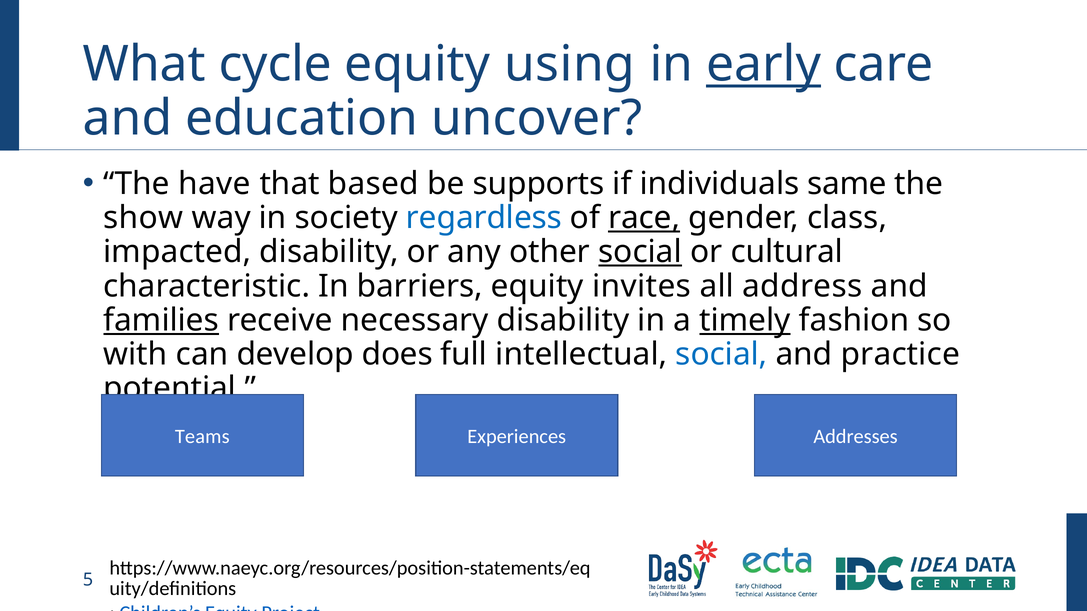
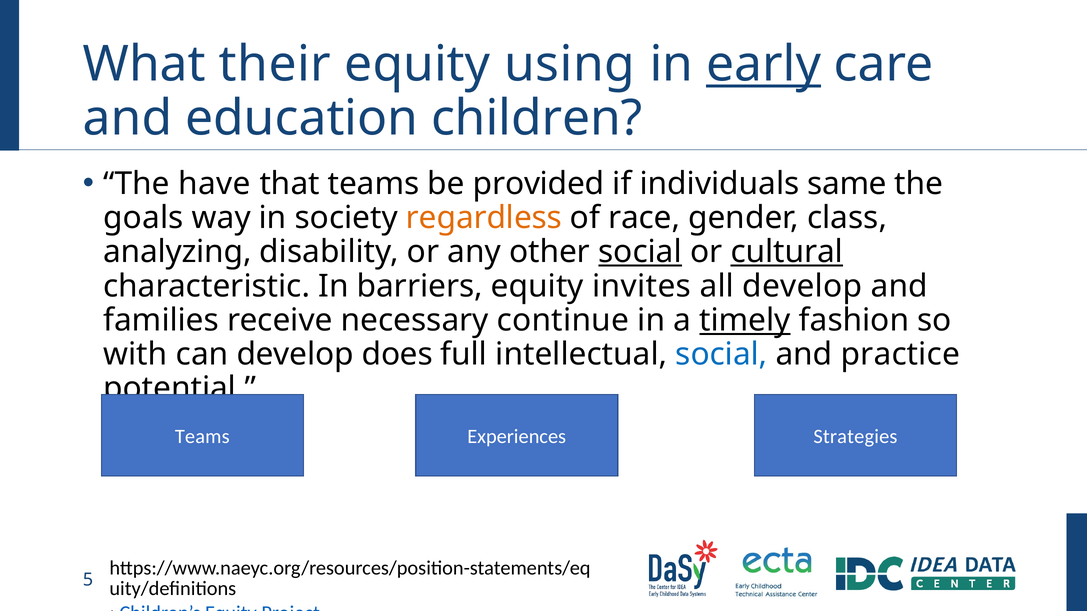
cycle: cycle -> their
uncover: uncover -> children
that based: based -> teams
supports: supports -> provided
show: show -> goals
regardless colour: blue -> orange
race underline: present -> none
impacted: impacted -> analyzing
cultural underline: none -> present
all address: address -> develop
families underline: present -> none
necessary disability: disability -> continue
Addresses: Addresses -> Strategies
